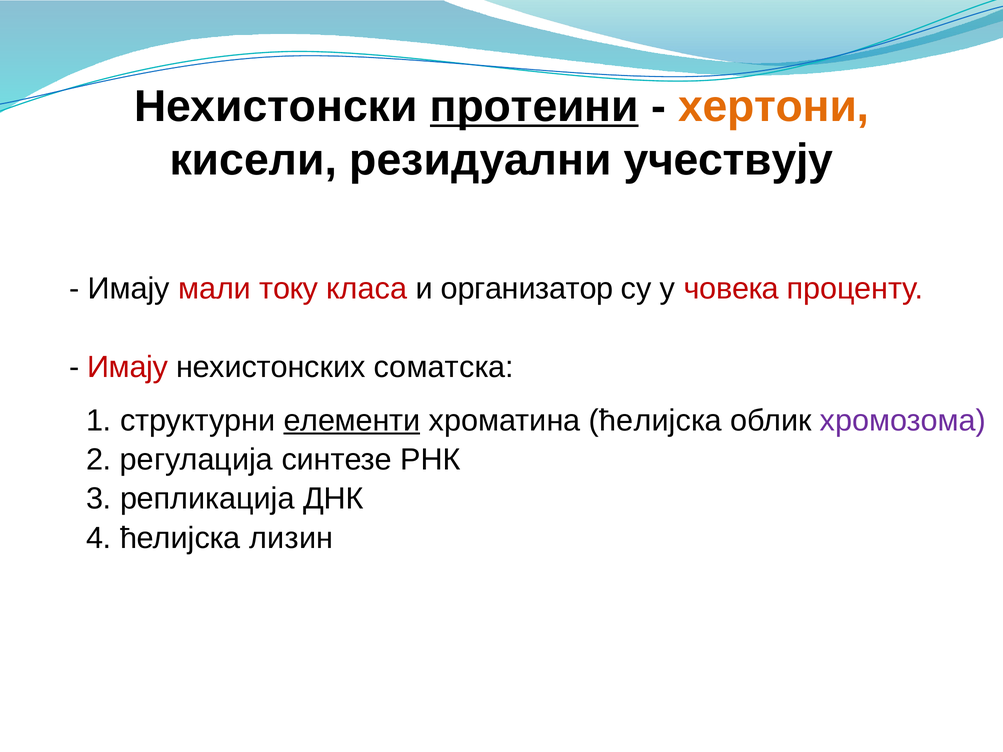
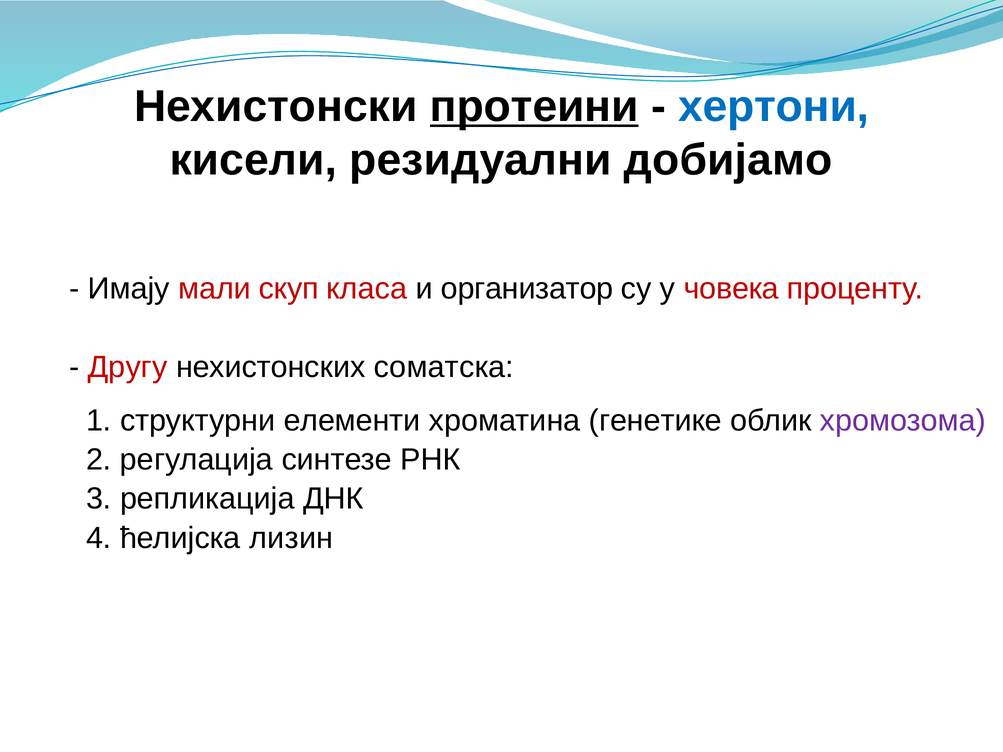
хертони colour: orange -> blue
учествују: учествују -> добијамо
току: току -> скуп
Имају at (128, 367): Имају -> Другу
елементи underline: present -> none
хроматина ћелијска: ћелијска -> генетике
